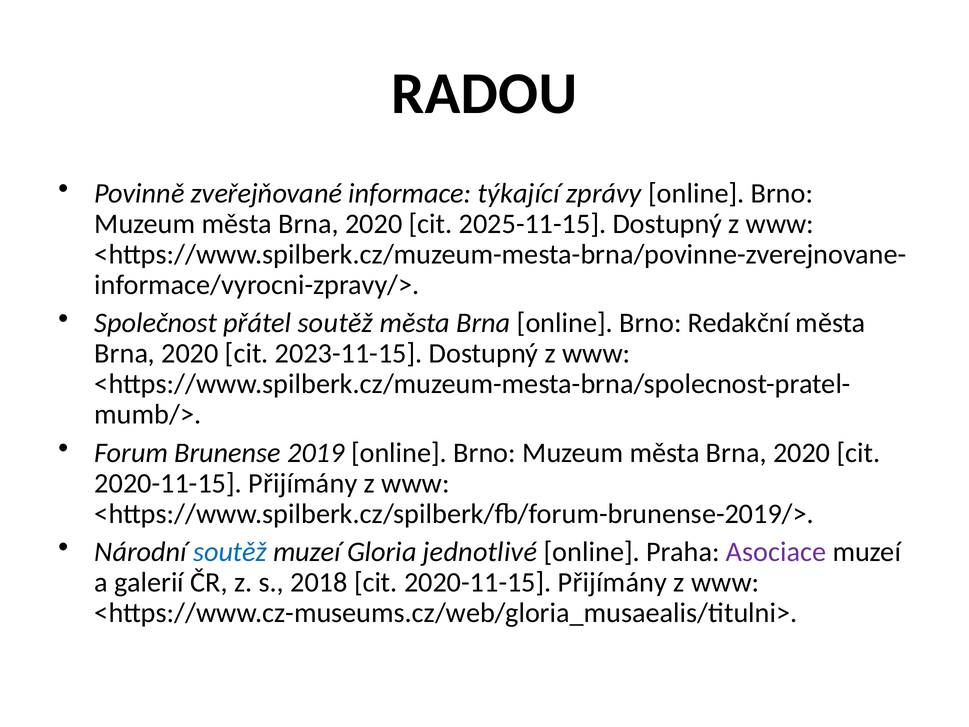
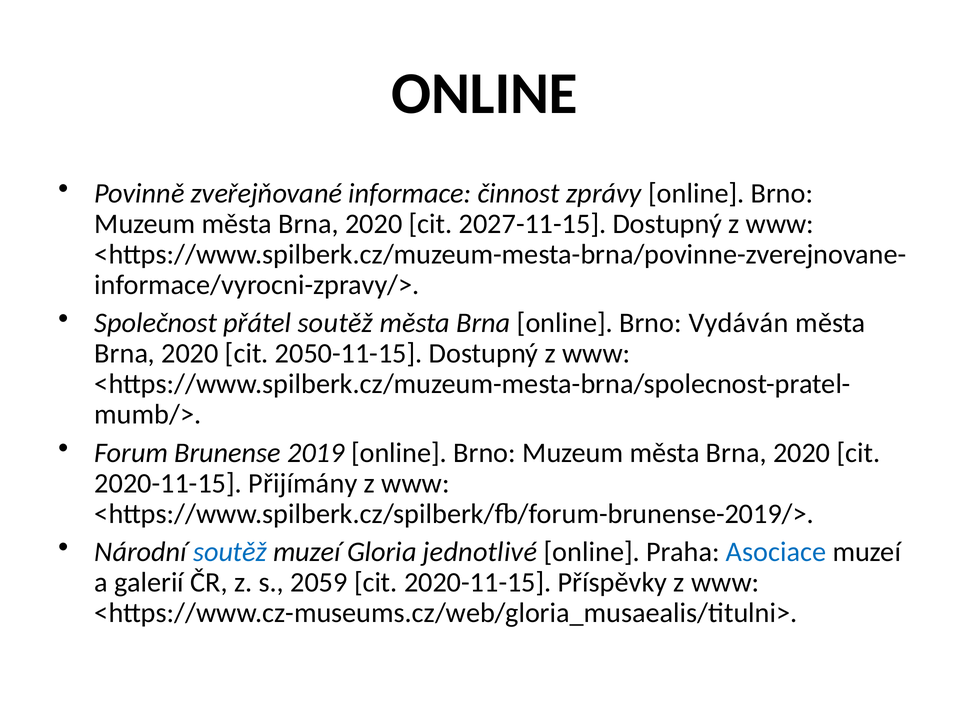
RADOU at (484, 94): RADOU -> ONLINE
týkající: týkající -> činnost
2025-11-15: 2025-11-15 -> 2027-11-15
Redakční: Redakční -> Vydáván
2023-11-15: 2023-11-15 -> 2050-11-15
Asociace colour: purple -> blue
2018: 2018 -> 2059
Přijímány at (612, 582): Přijímány -> Příspěvky
